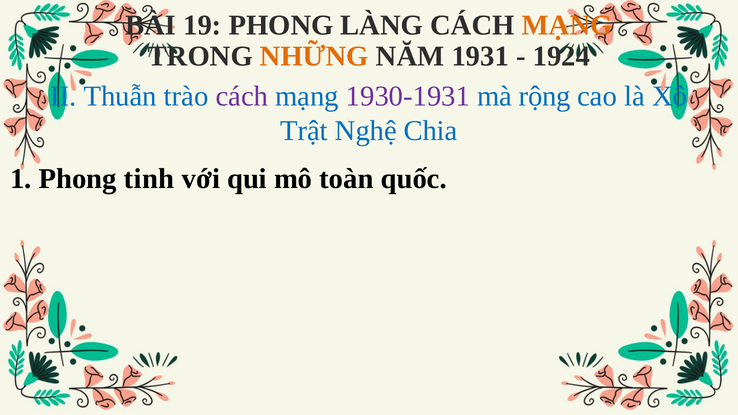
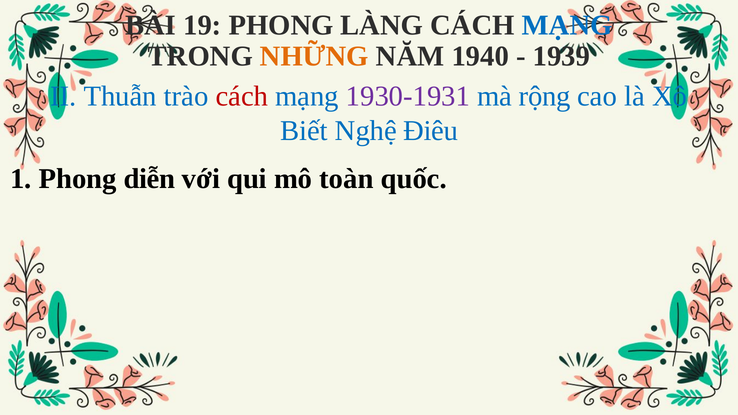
MẠNG at (567, 25) colour: orange -> blue
1931: 1931 -> 1940
1924: 1924 -> 1939
cách at (242, 96) colour: purple -> red
Trật: Trật -> Biết
Chia: Chia -> Điêu
tinh: tinh -> diễn
